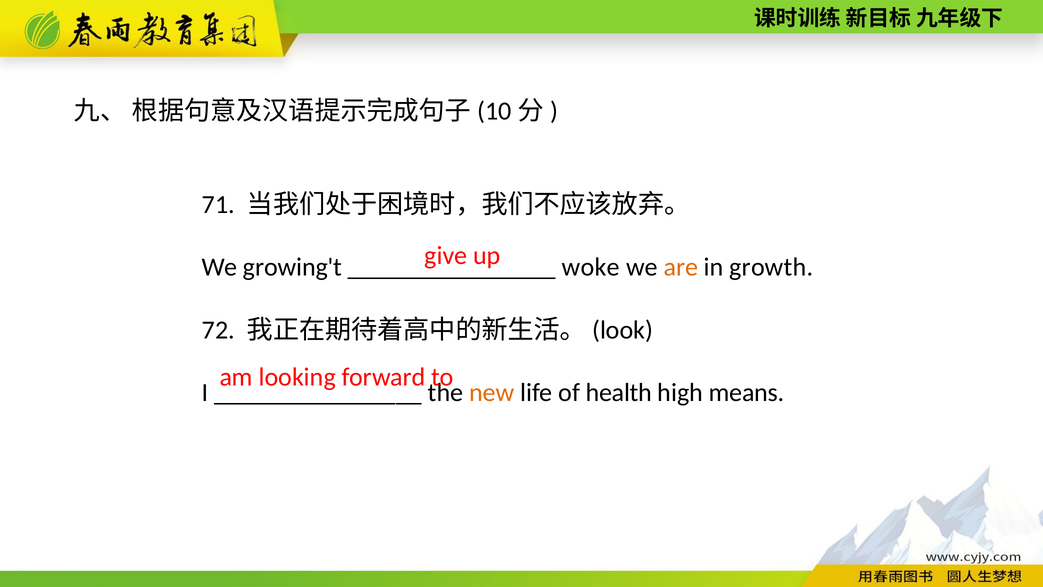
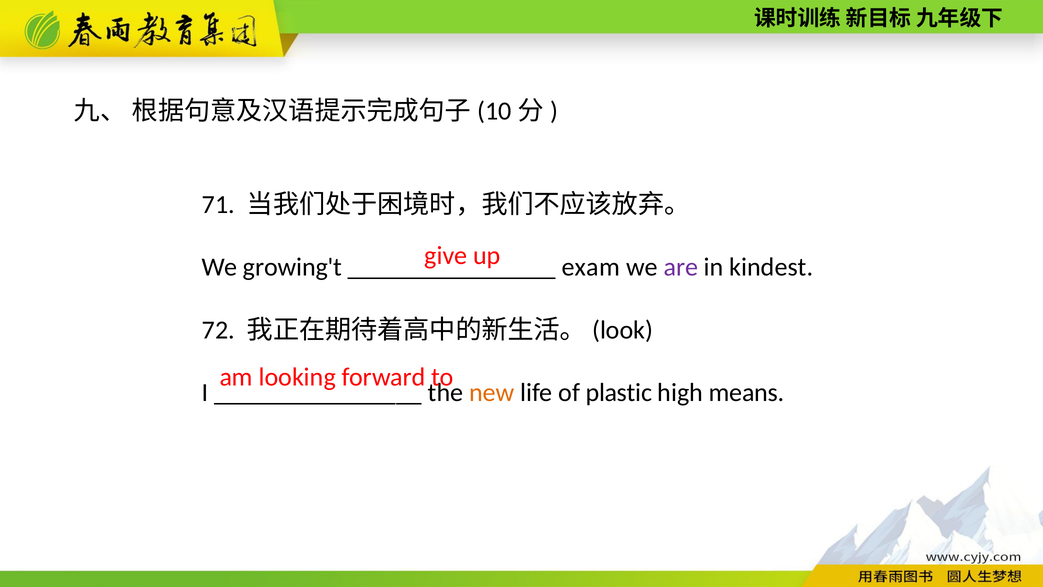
woke: woke -> exam
are colour: orange -> purple
growth: growth -> kindest
health: health -> plastic
